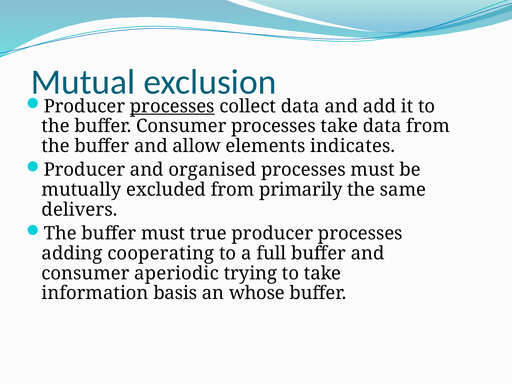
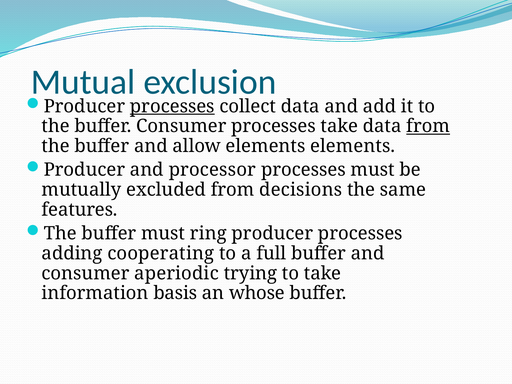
from at (428, 126) underline: none -> present
elements indicates: indicates -> elements
organised: organised -> processor
primarily: primarily -> decisions
delivers: delivers -> features
true: true -> ring
